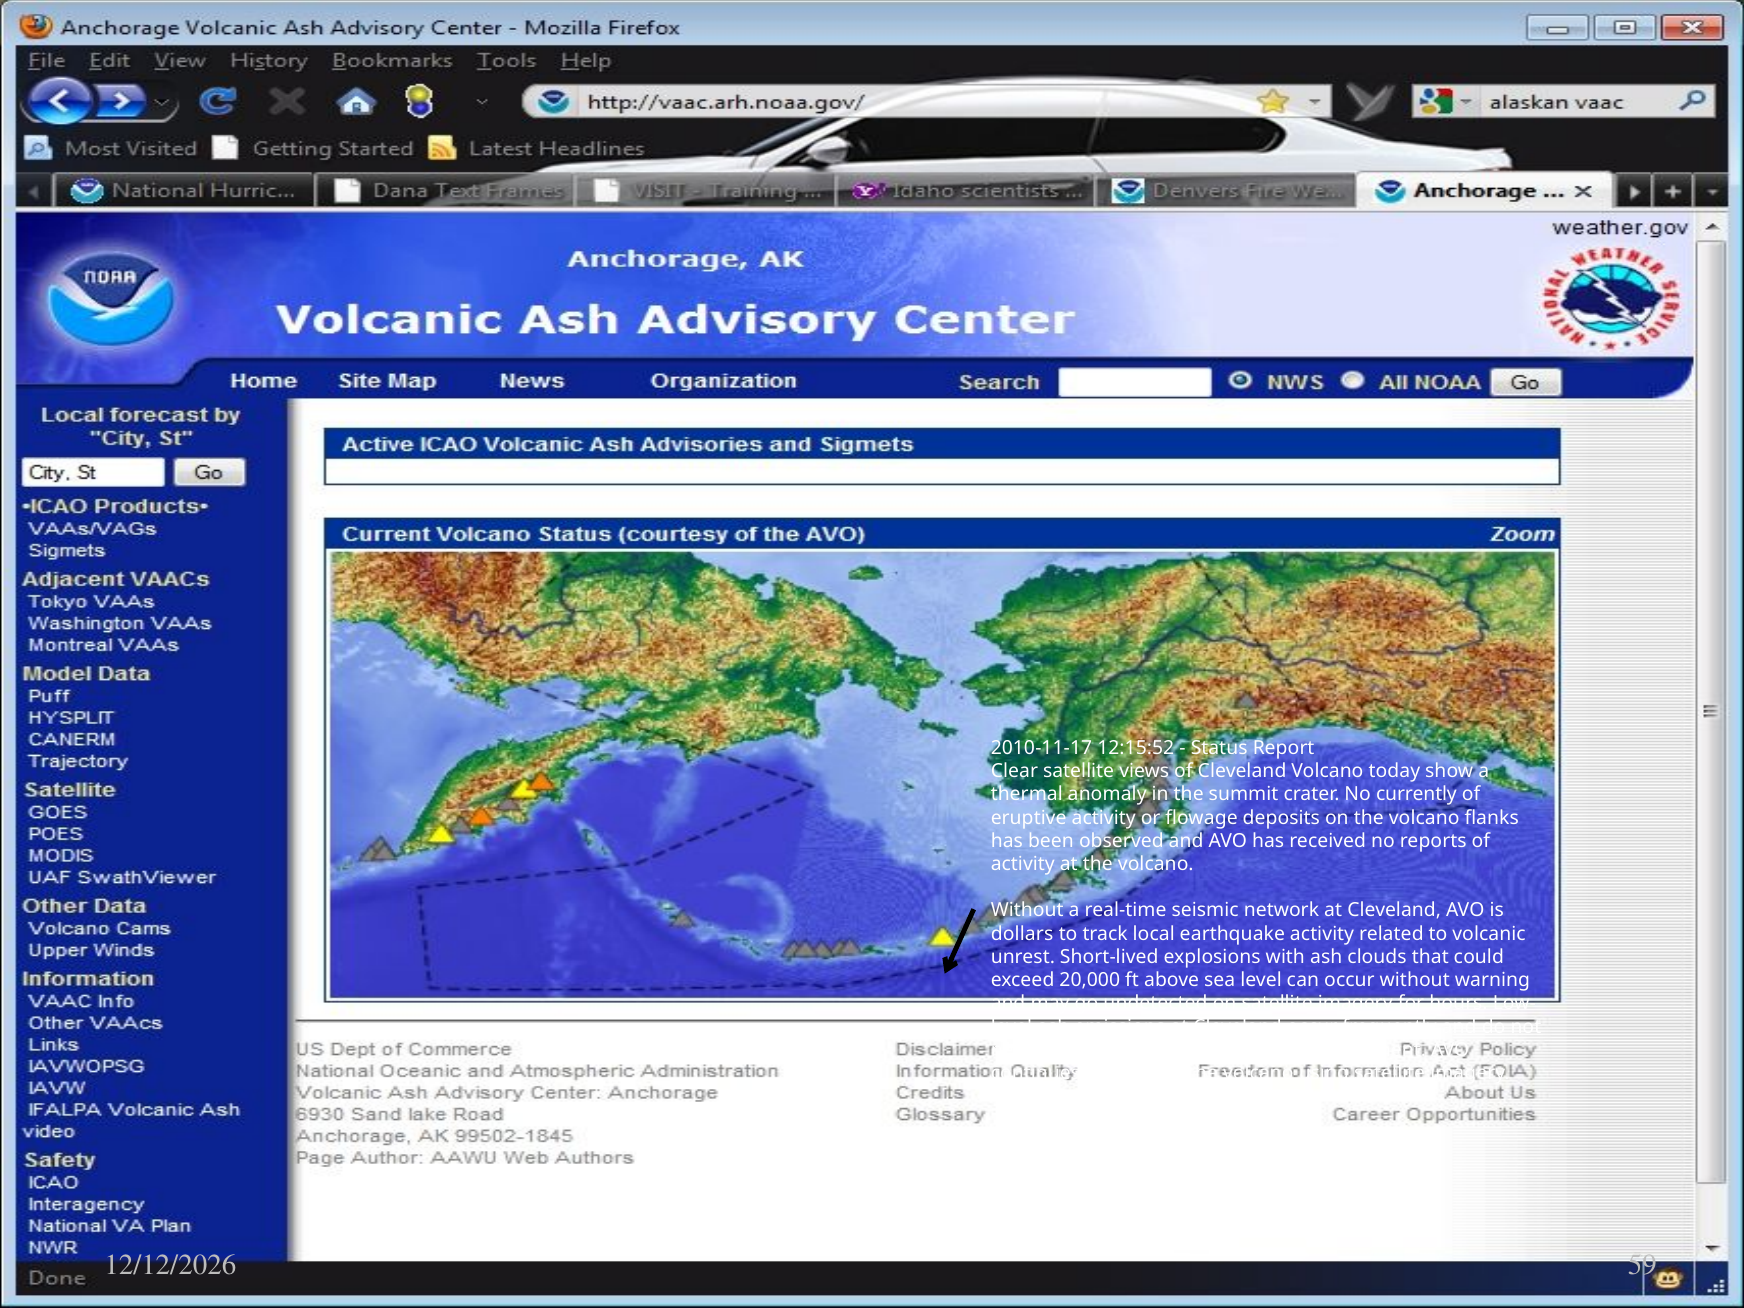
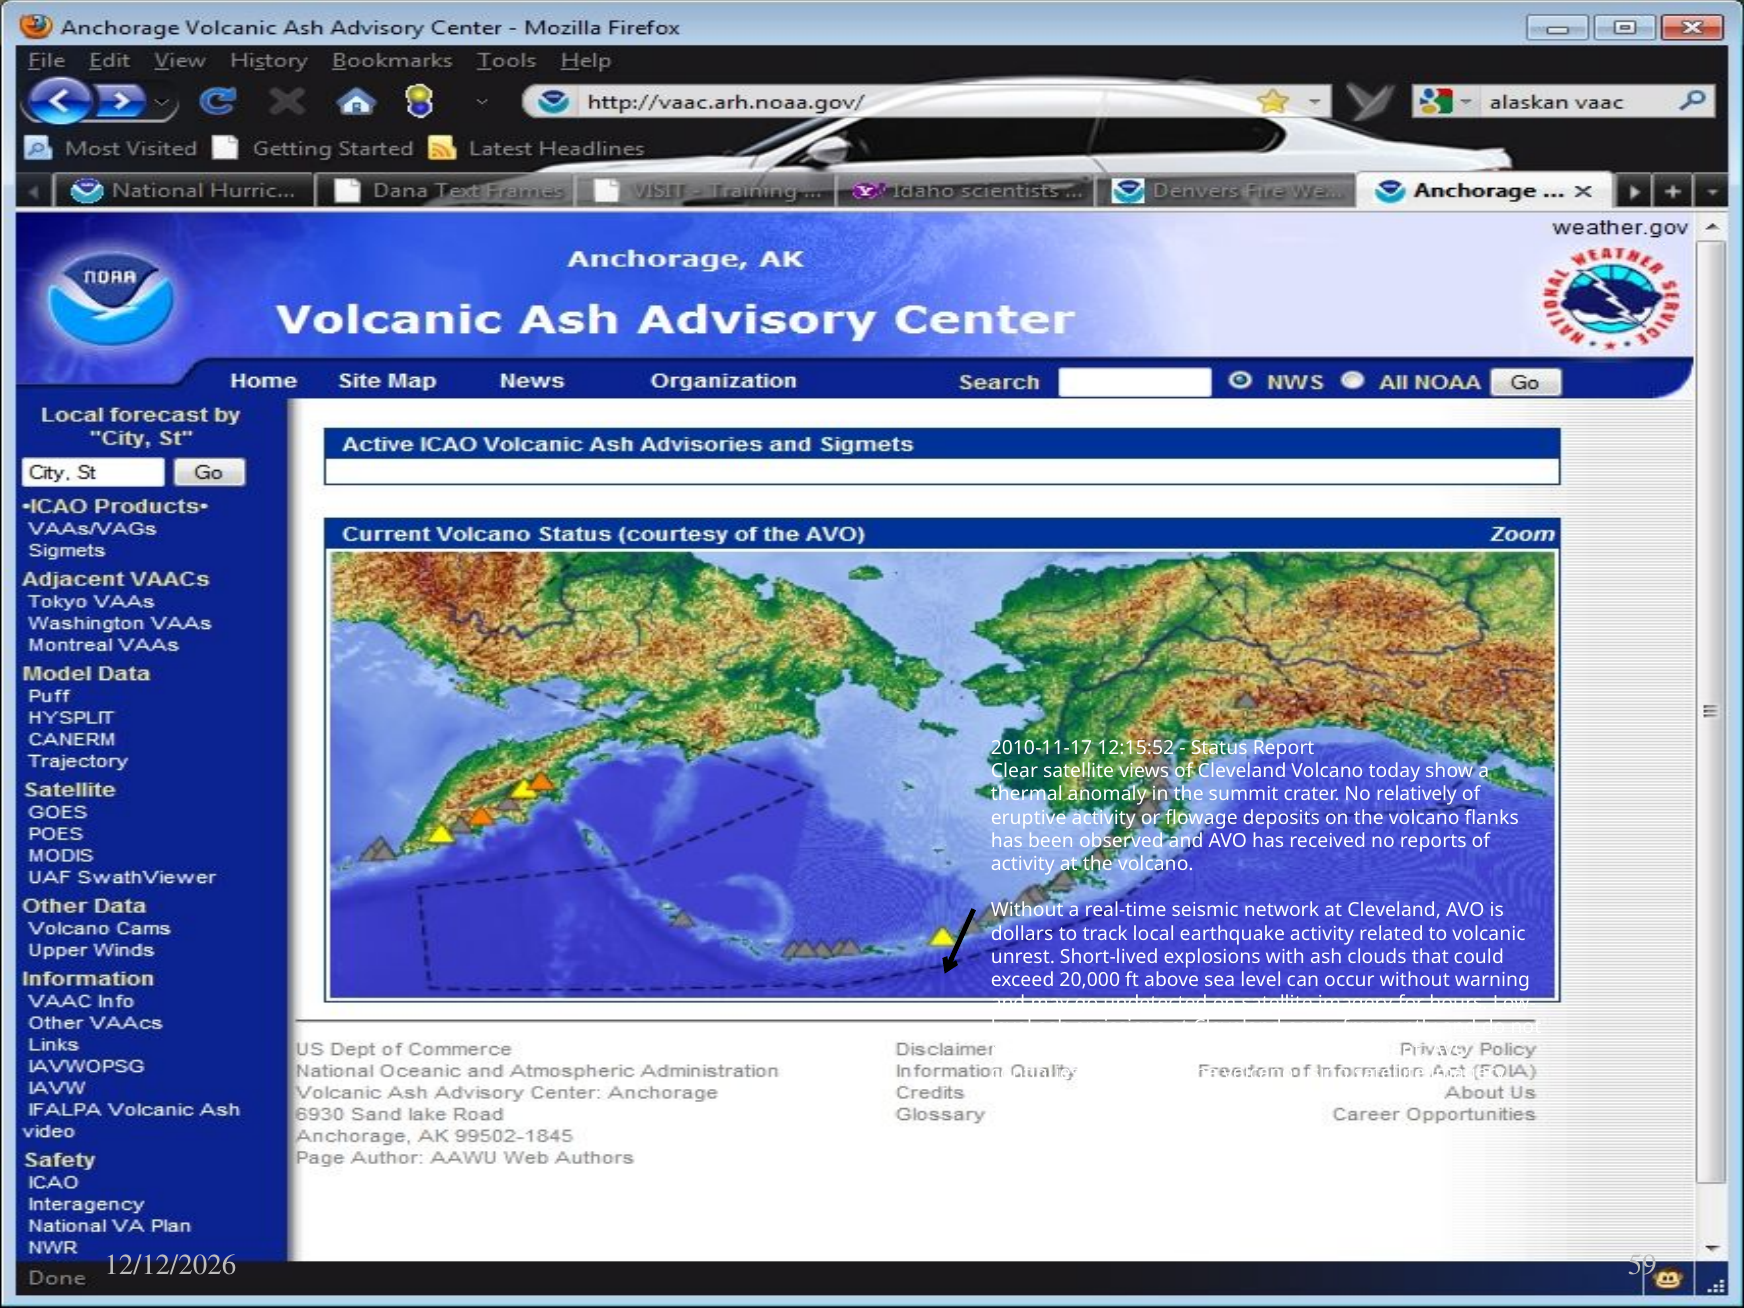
currently: currently -> relatively
